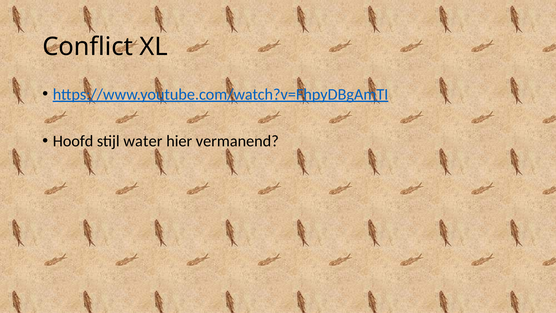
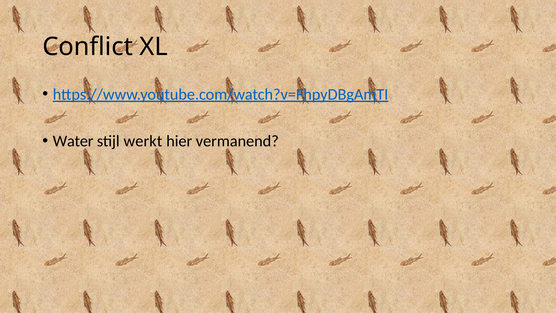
Hoofd: Hoofd -> Water
water: water -> werkt
